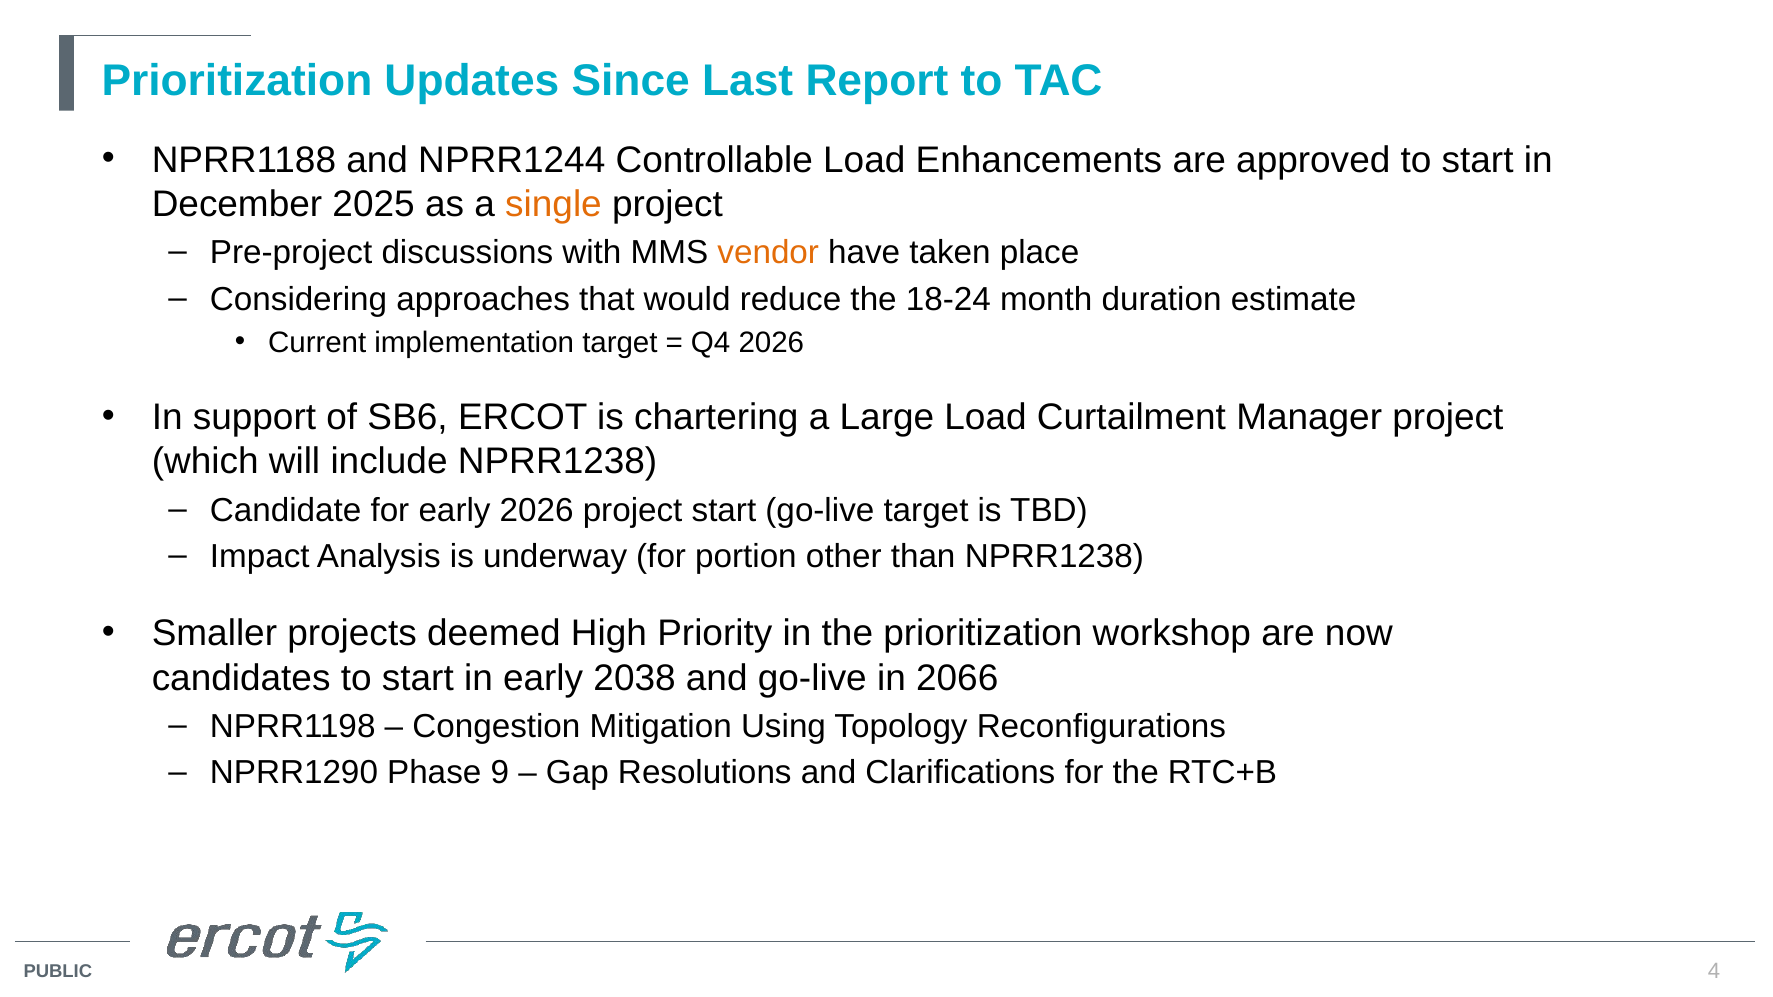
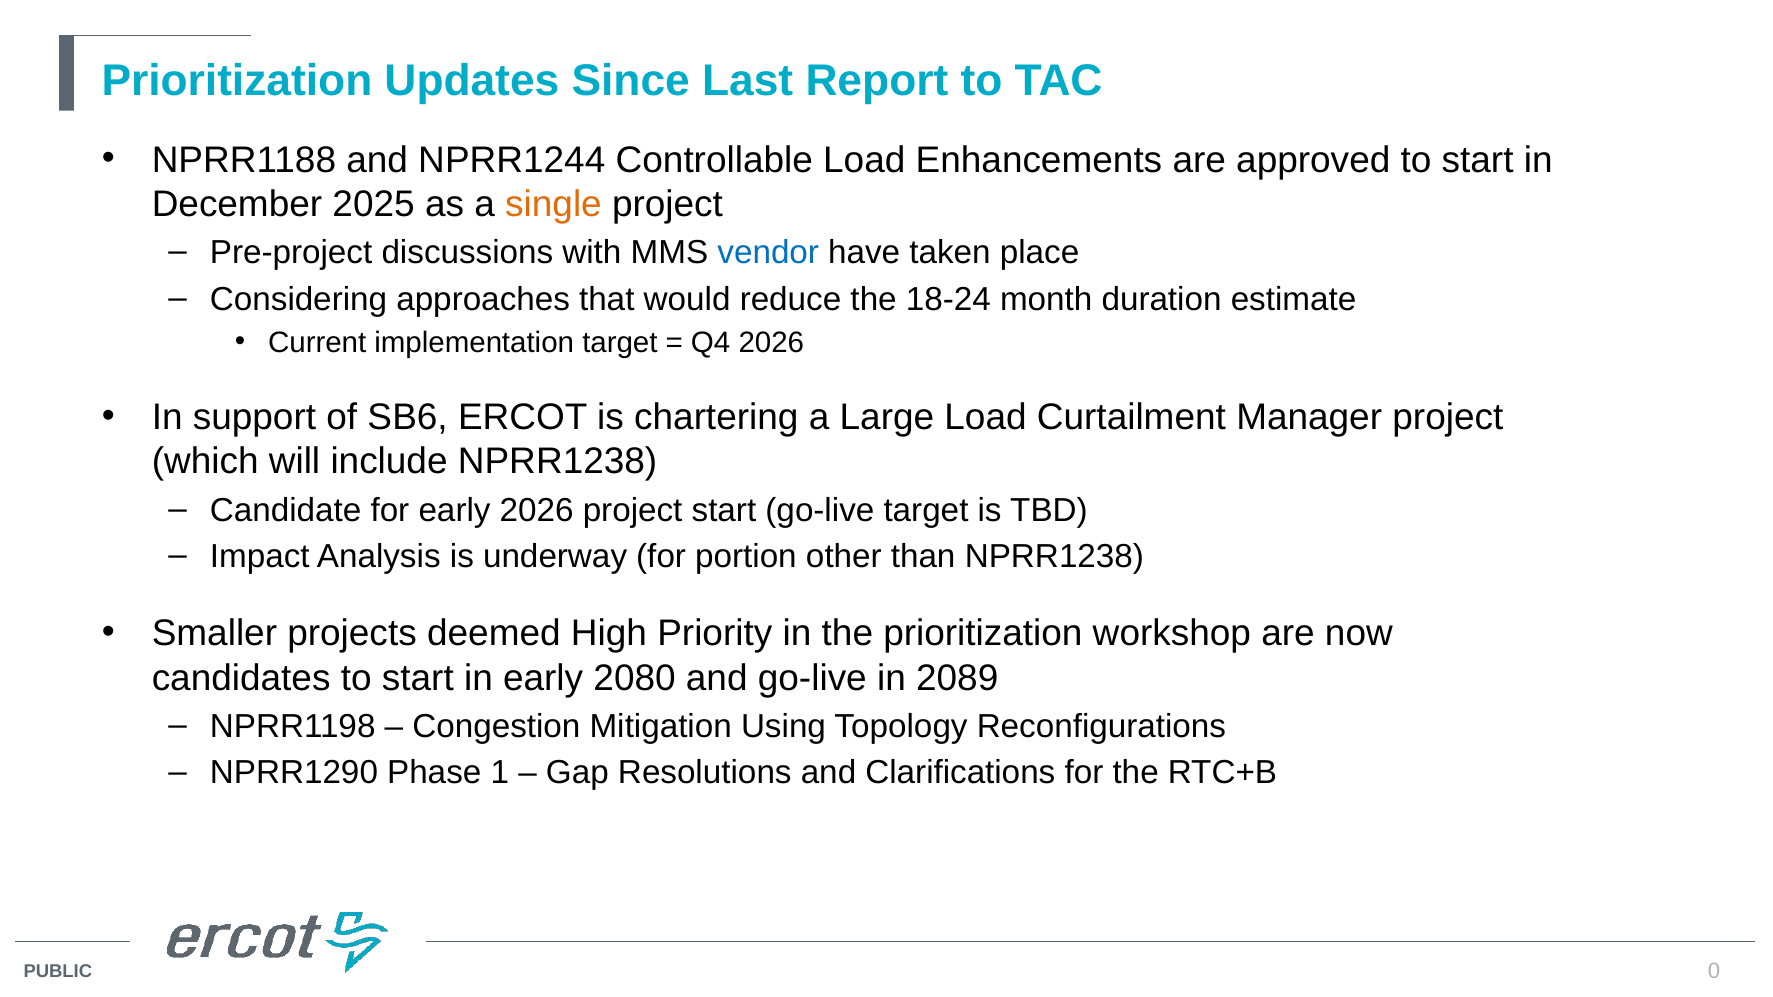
vendor colour: orange -> blue
2038: 2038 -> 2080
2066: 2066 -> 2089
9: 9 -> 1
4: 4 -> 0
